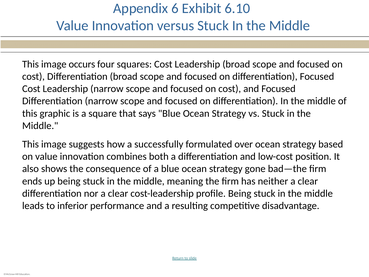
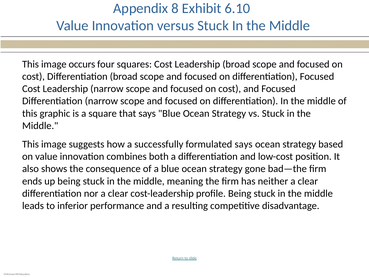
6: 6 -> 8
formulated over: over -> says
